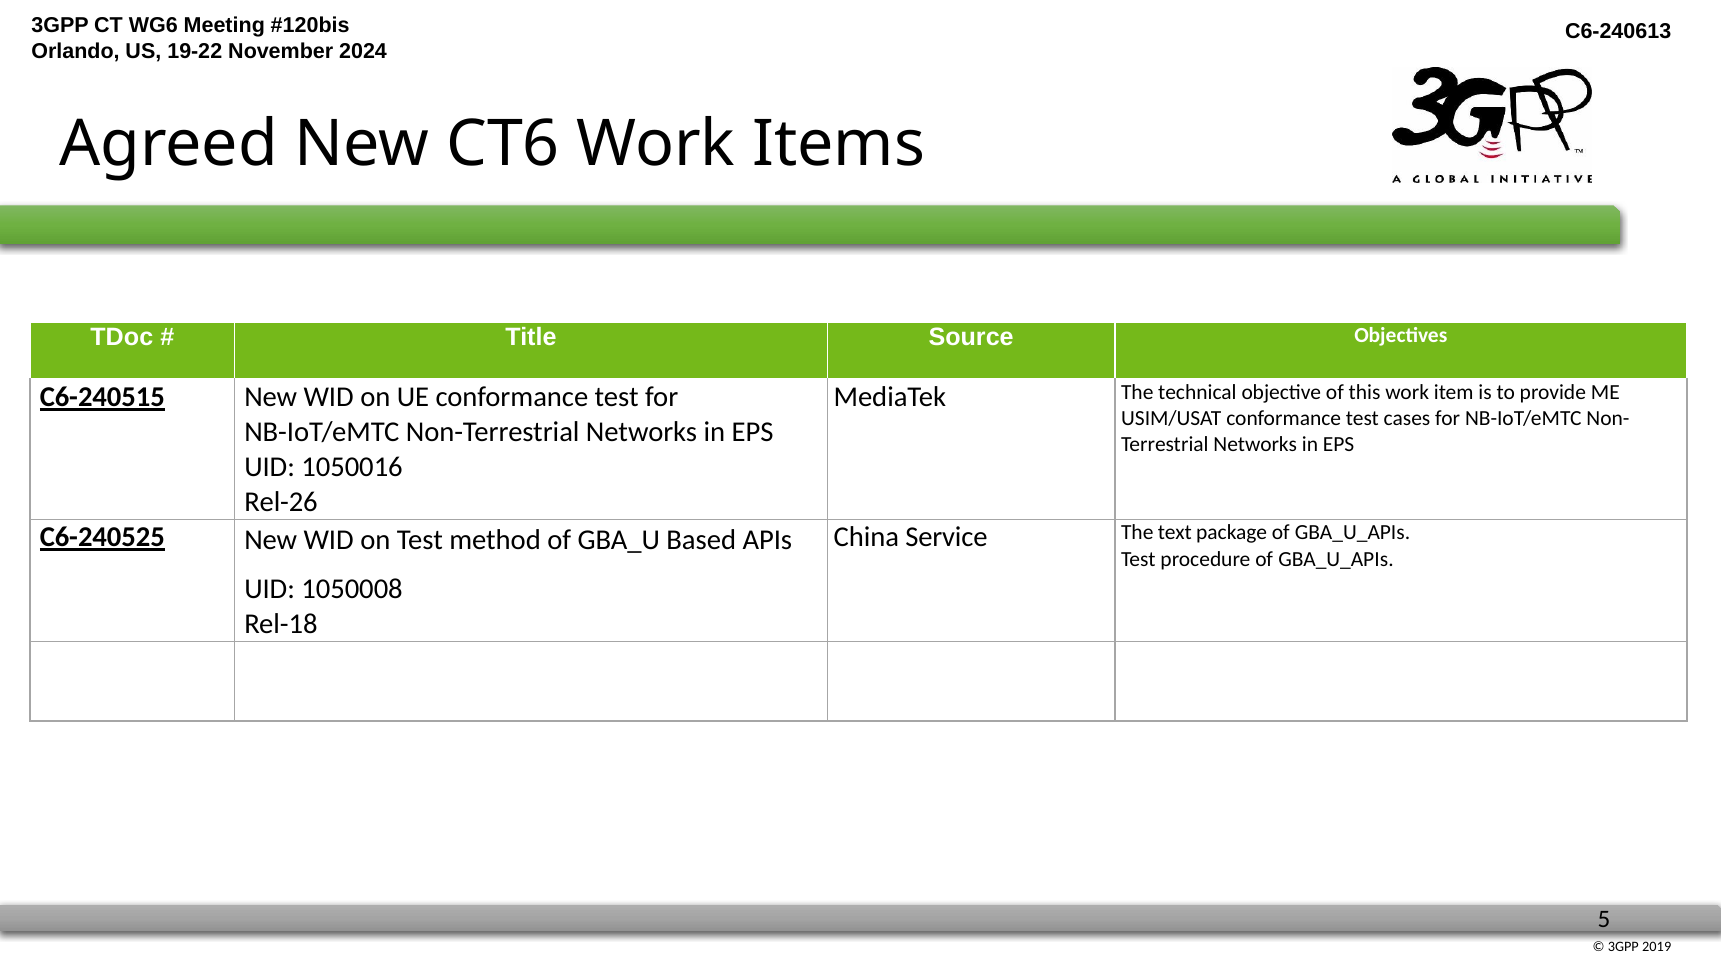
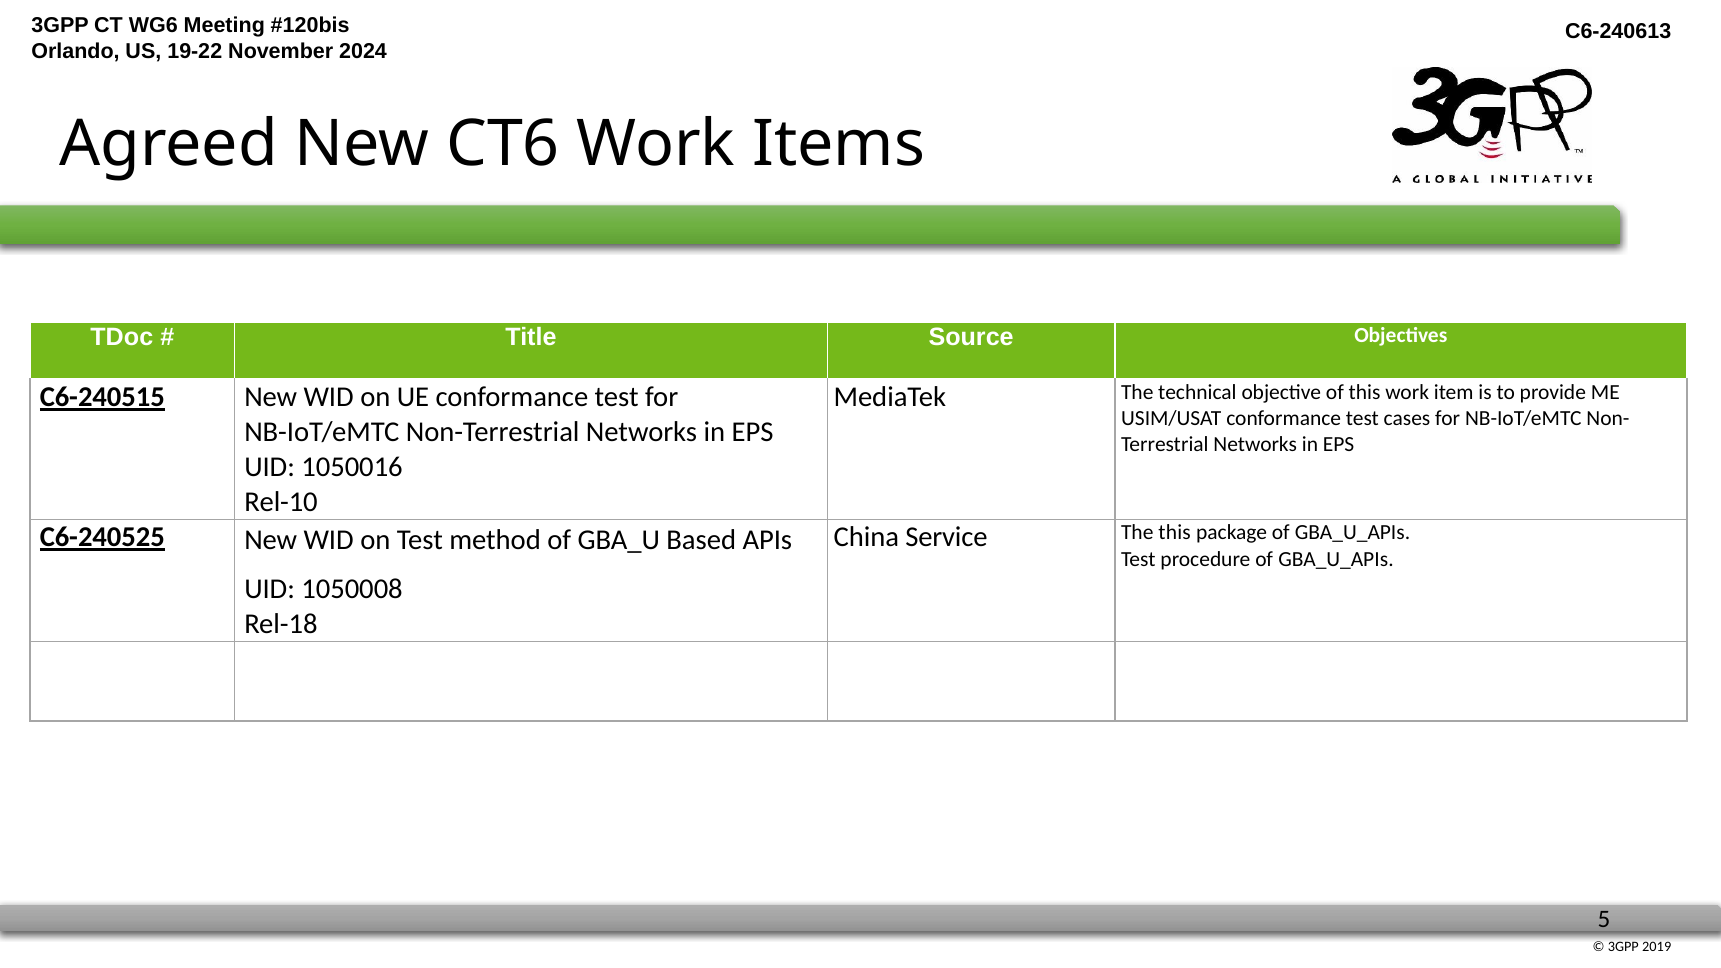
Rel-26: Rel-26 -> Rel-10
The text: text -> this
